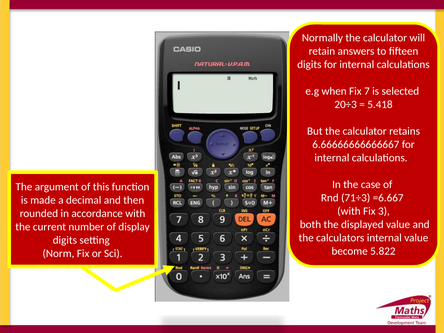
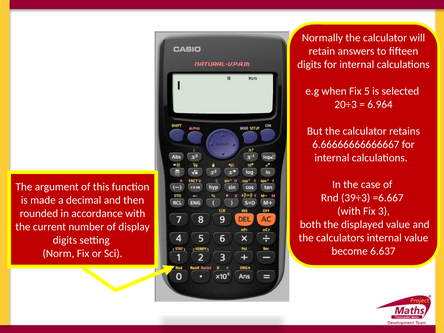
7: 7 -> 5
5.418: 5.418 -> 6.964
71÷3: 71÷3 -> 39÷3
5.822: 5.822 -> 6.637
